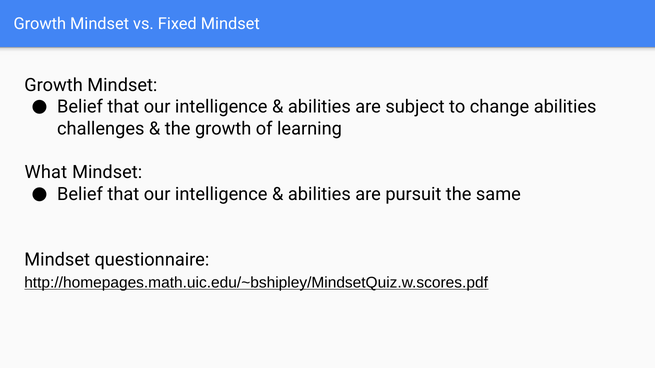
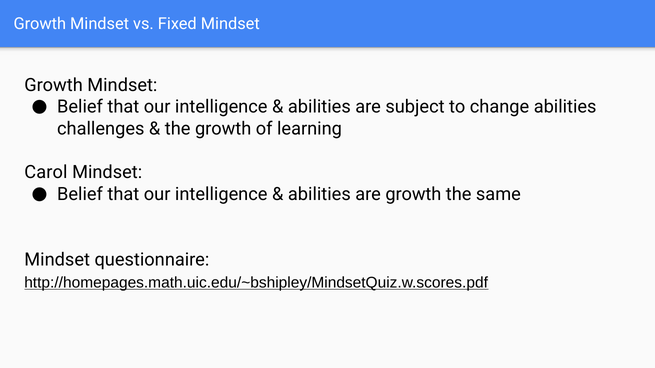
What: What -> Carol
are pursuit: pursuit -> growth
